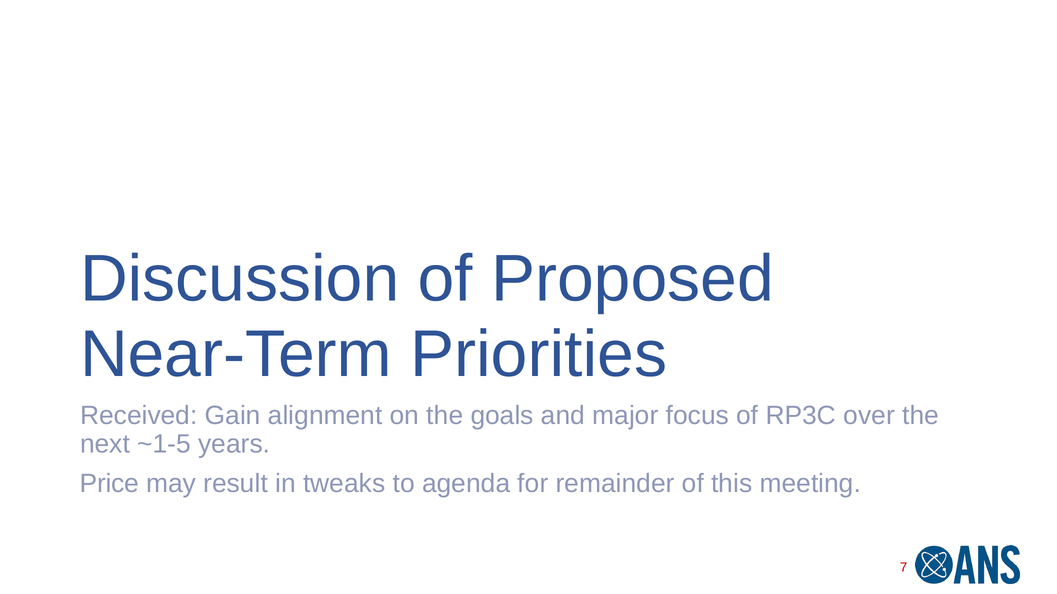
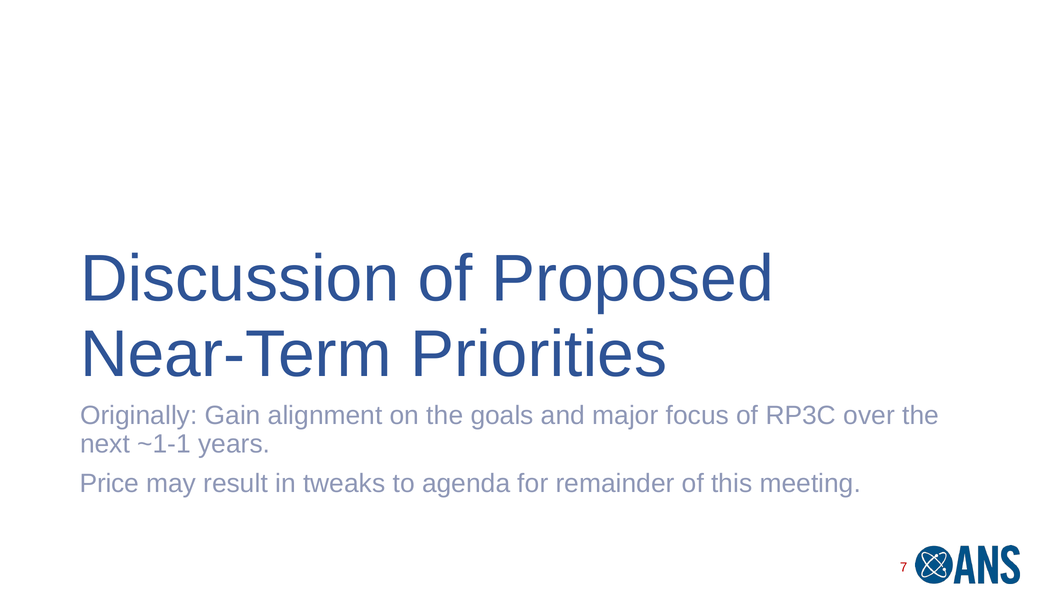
Received: Received -> Originally
~1-5: ~1-5 -> ~1-1
